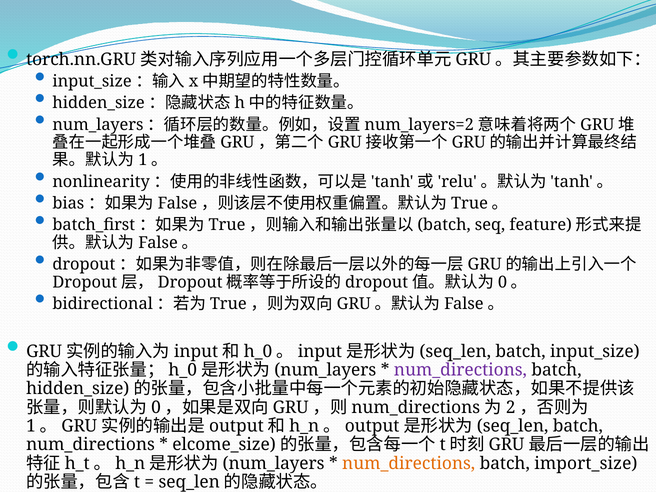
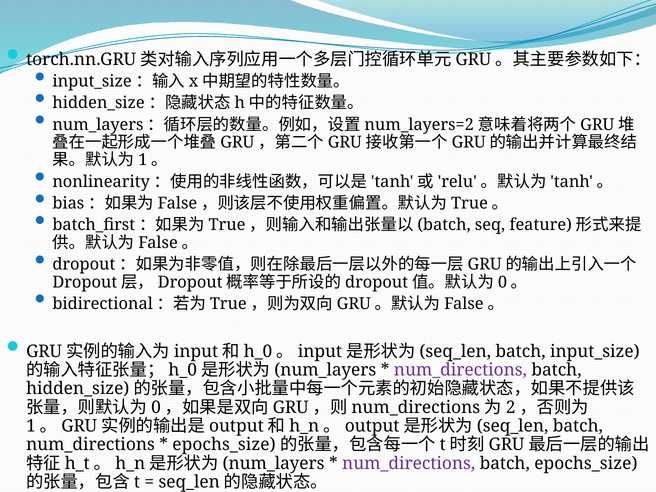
elcome_size at (224, 445): elcome_size -> epochs_size
num_directions at (409, 463) colour: orange -> purple
batch import_size: import_size -> epochs_size
